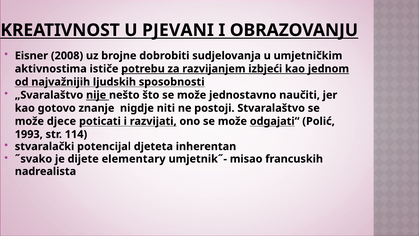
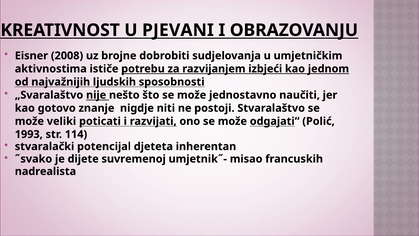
djece: djece -> veliki
elementary: elementary -> suvremenoj
